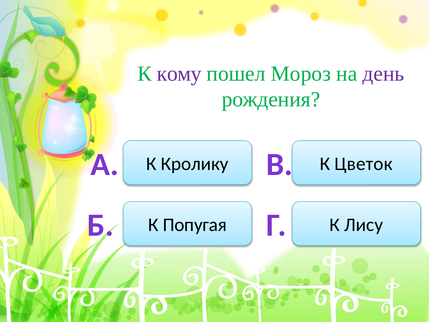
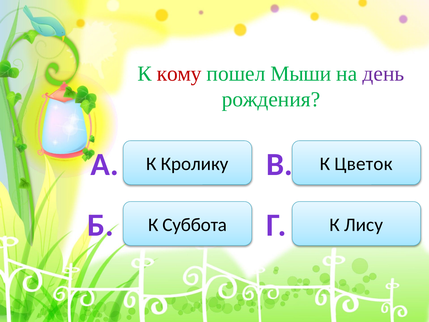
кому colour: purple -> red
Мороз: Мороз -> Мыши
Попугая: Попугая -> Суббота
